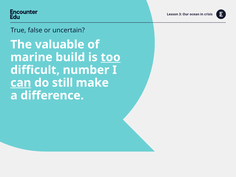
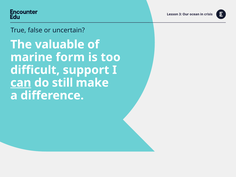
build: build -> form
too underline: present -> none
number: number -> support
